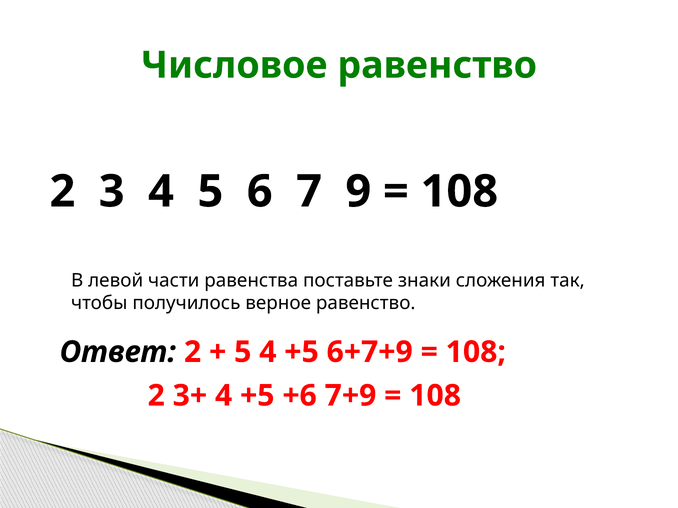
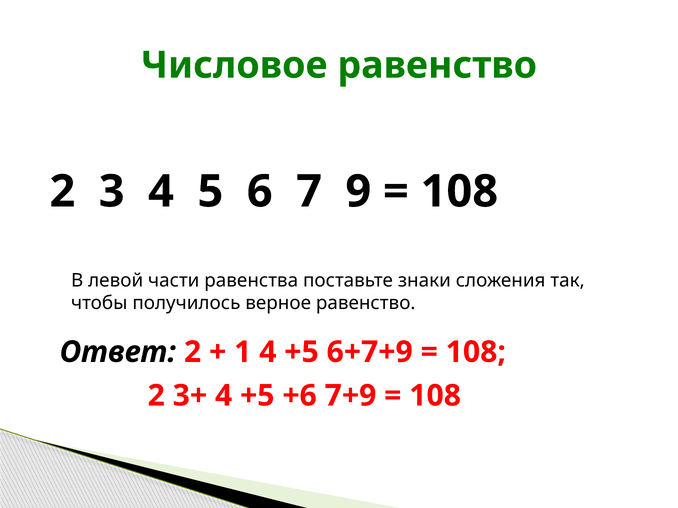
5 at (243, 352): 5 -> 1
